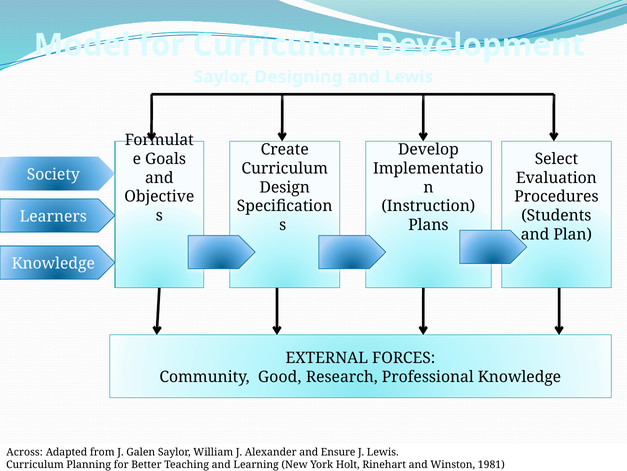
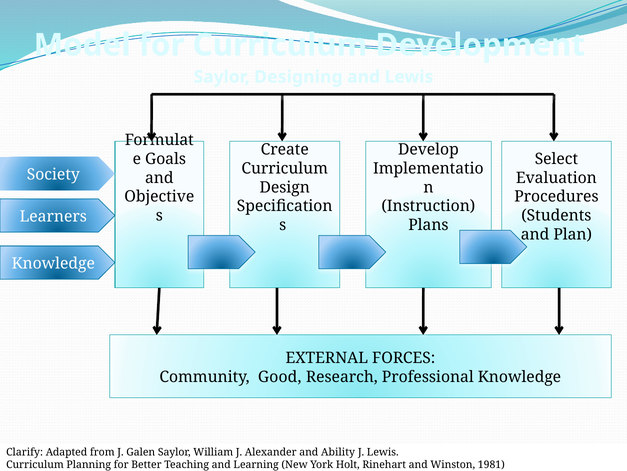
Across: Across -> Clarify
Ensure: Ensure -> Ability
